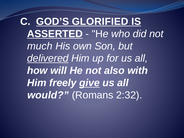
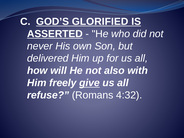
much: much -> never
delivered underline: present -> none
would: would -> refuse
2:32: 2:32 -> 4:32
